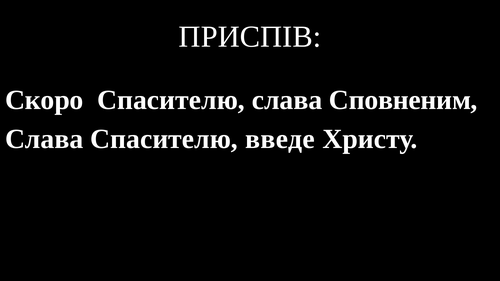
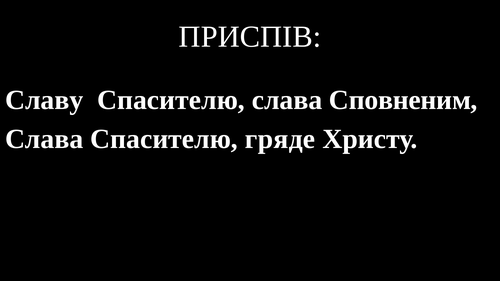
Скоро: Скоро -> Славу
введе: введе -> гряде
